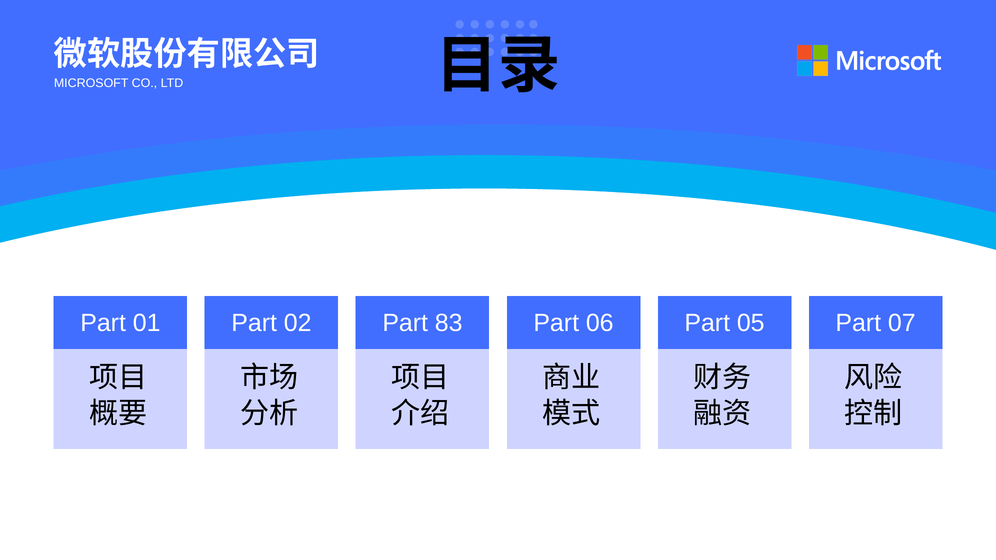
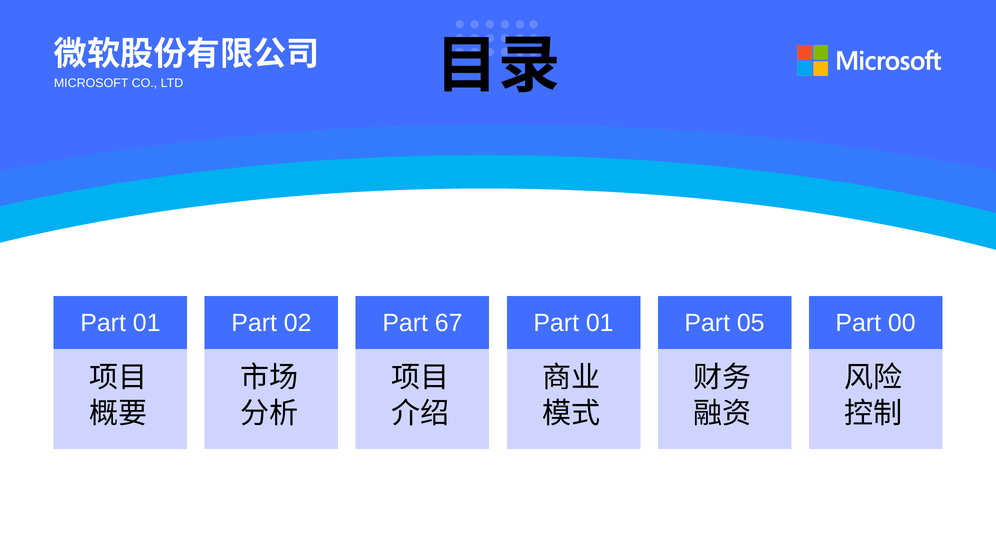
83: 83 -> 67
06 at (600, 323): 06 -> 01
07: 07 -> 00
